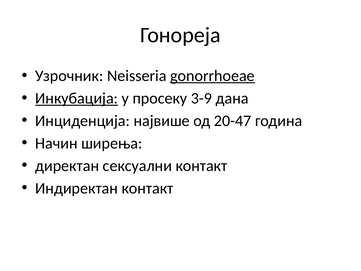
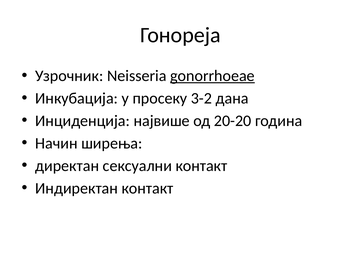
Инкубација underline: present -> none
3-9: 3-9 -> 3-2
20-47: 20-47 -> 20-20
